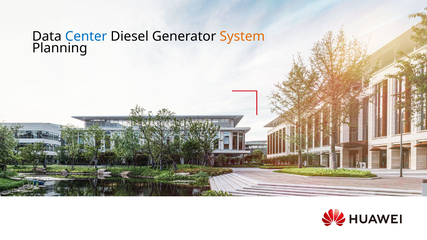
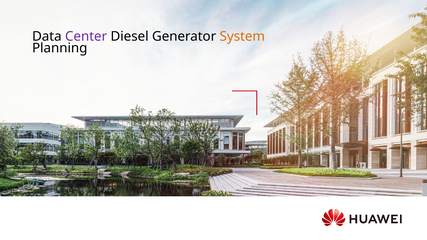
Center colour: blue -> purple
